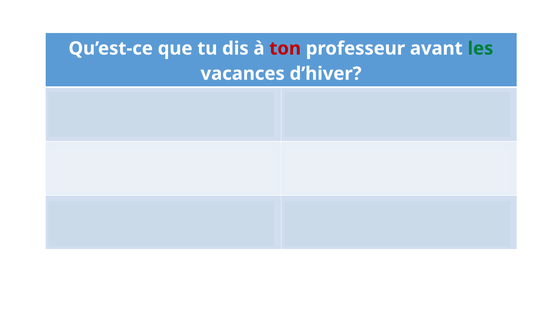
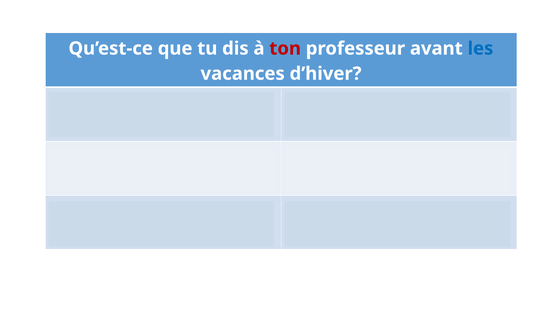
les at (480, 49) colour: green -> blue
